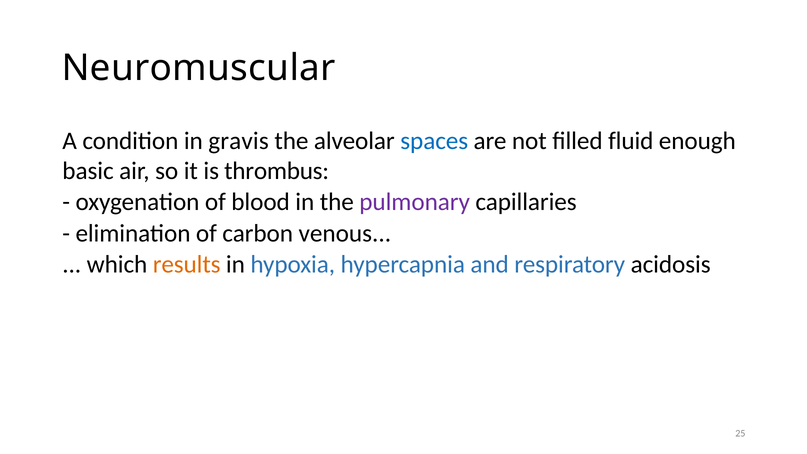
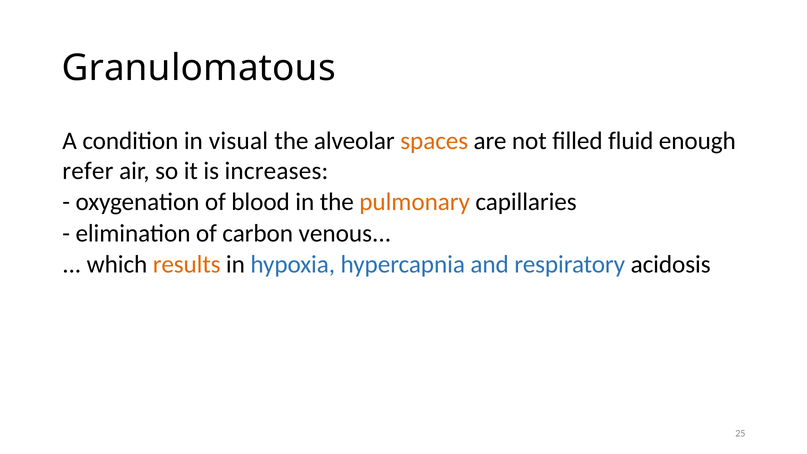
Neuromuscular: Neuromuscular -> Granulomatous
gravis: gravis -> visual
spaces colour: blue -> orange
basic: basic -> refer
thrombus: thrombus -> increases
pulmonary colour: purple -> orange
